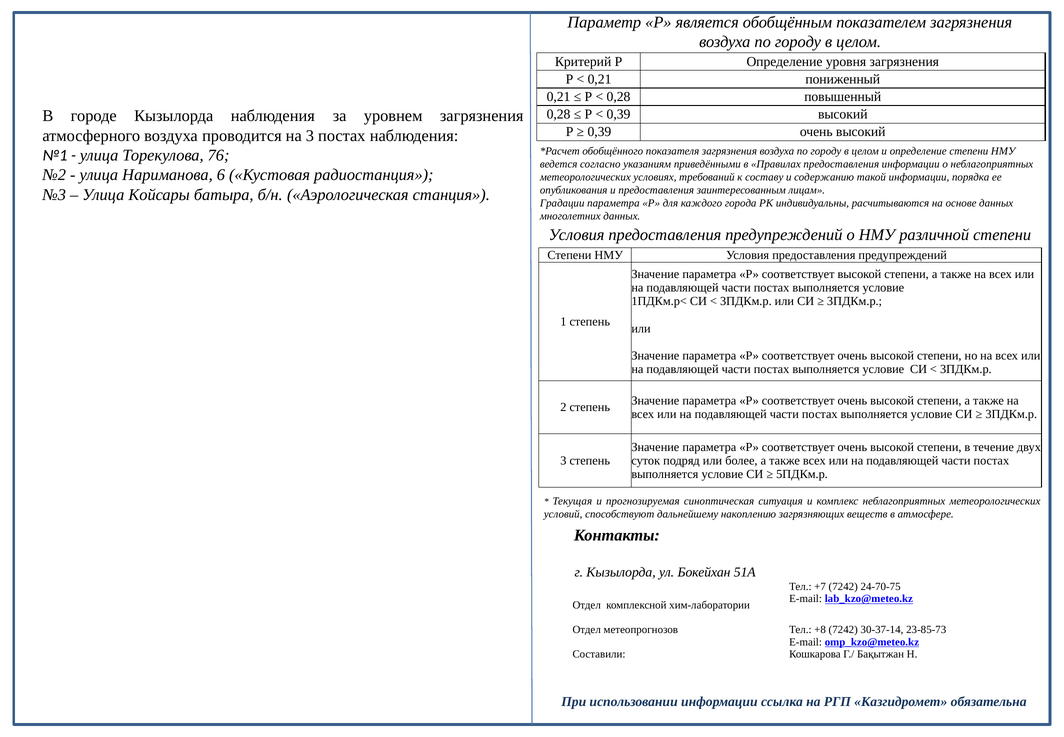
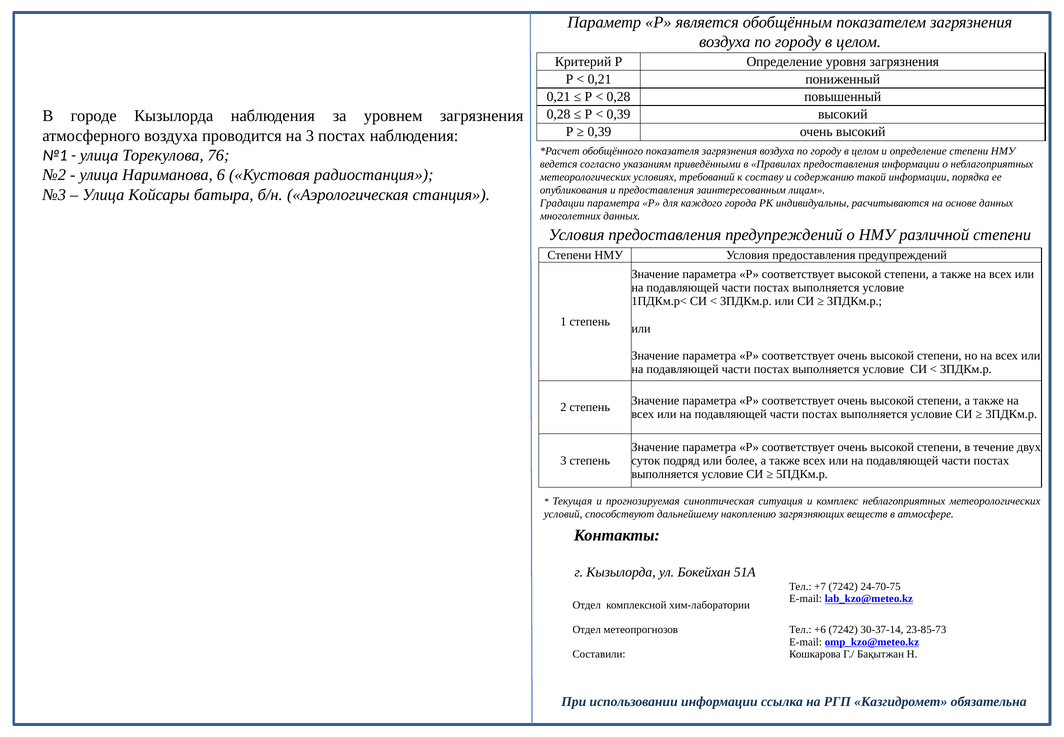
+8: +8 -> +6
